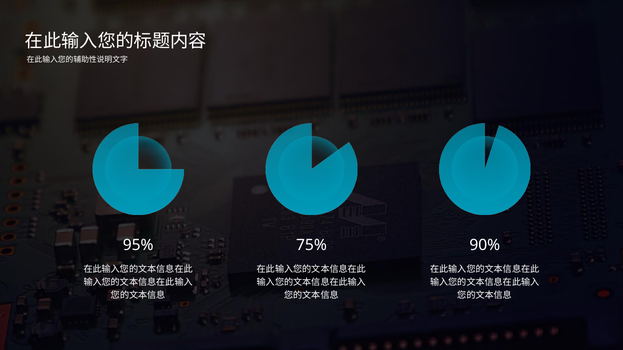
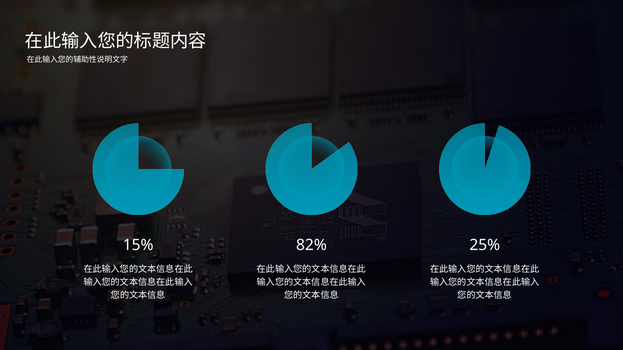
95%: 95% -> 15%
75%: 75% -> 82%
90%: 90% -> 25%
